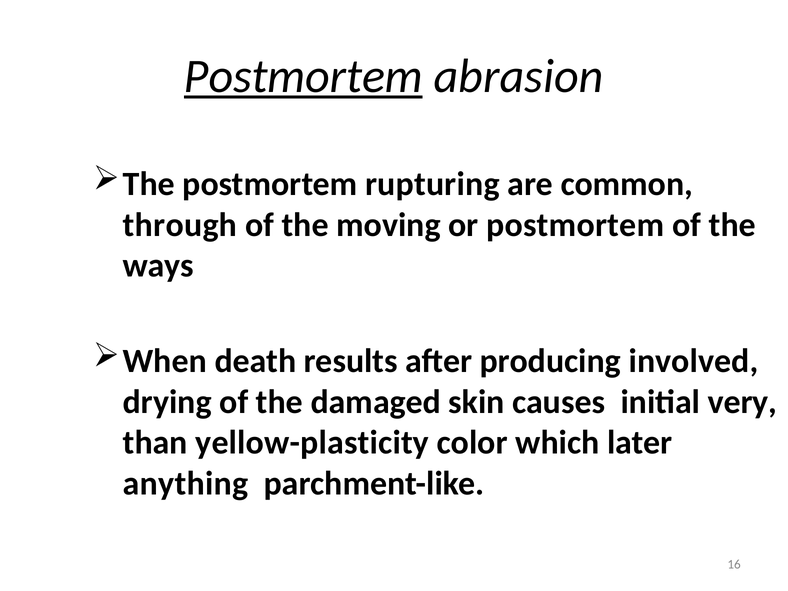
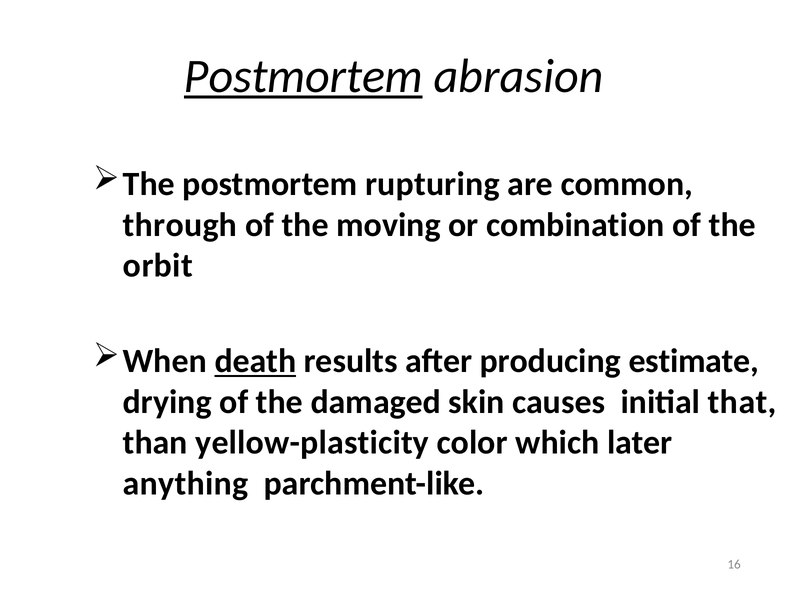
or postmortem: postmortem -> combination
ways: ways -> orbit
death underline: none -> present
involved: involved -> estimate
very: very -> that
